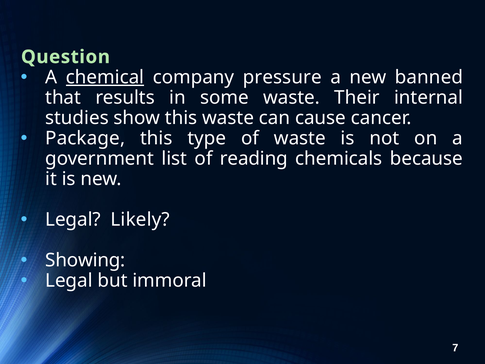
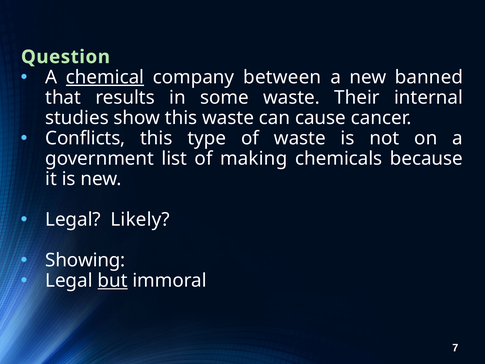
pressure: pressure -> between
Package: Package -> Conflicts
reading: reading -> making
but underline: none -> present
